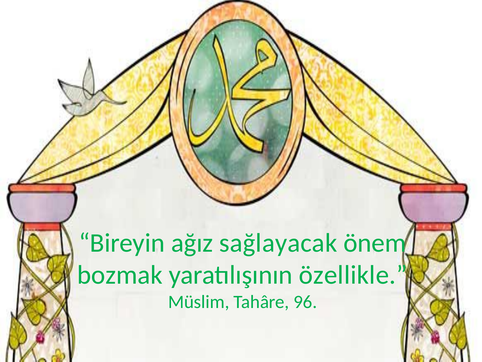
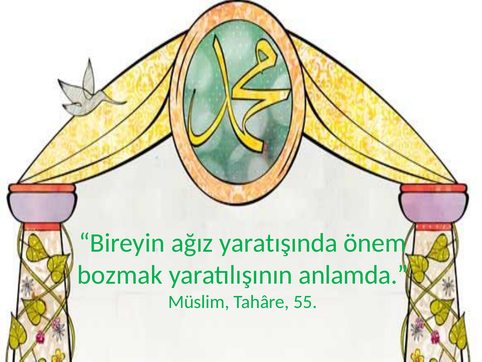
sağlayacak: sağlayacak -> yaratışında
özellikle: özellikle -> anlamda
96: 96 -> 55
